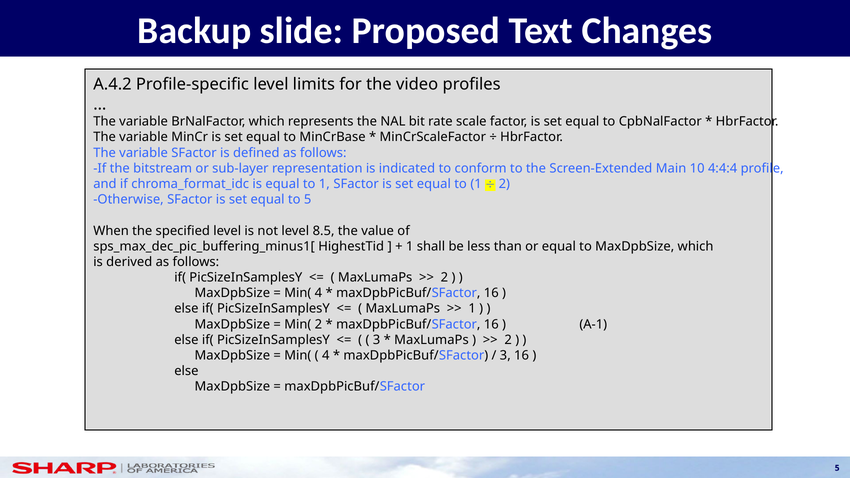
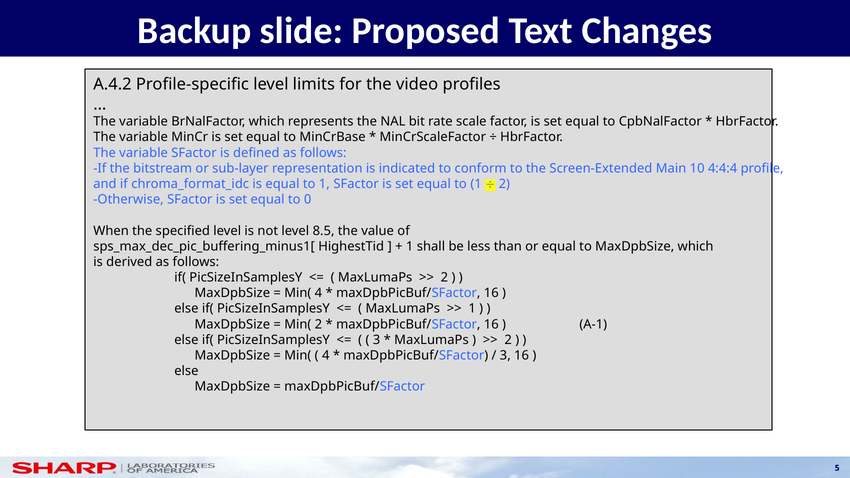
to 5: 5 -> 0
